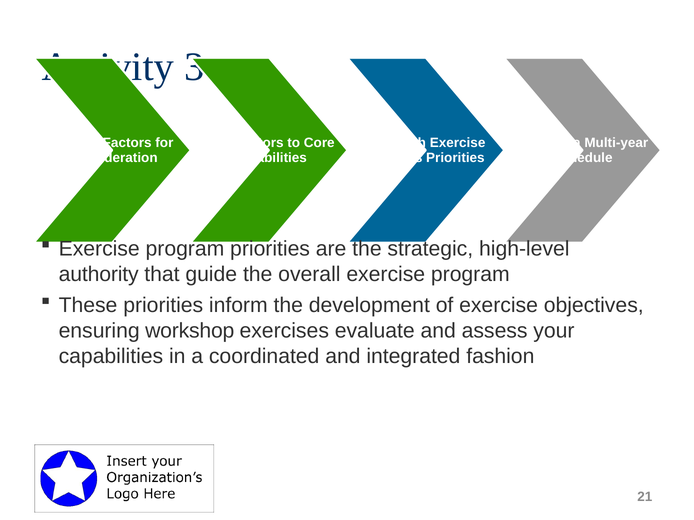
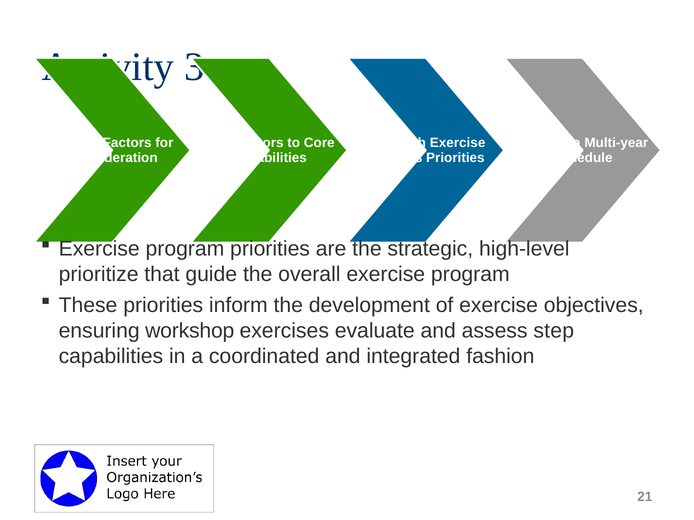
authority: authority -> prioritize
your: your -> step
